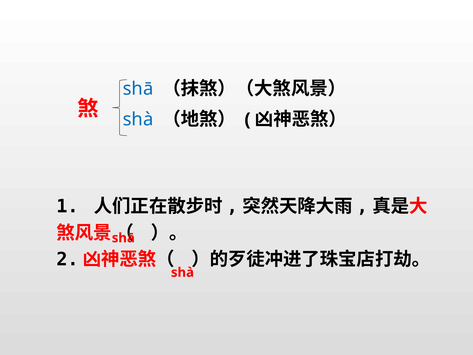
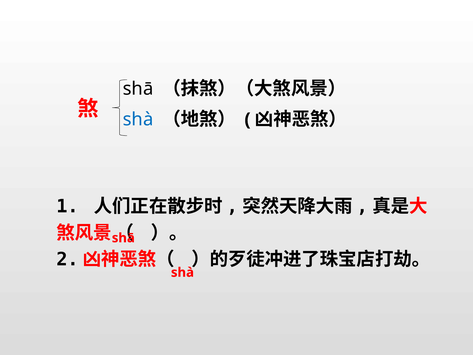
shā at (138, 89) colour: blue -> black
